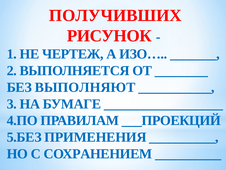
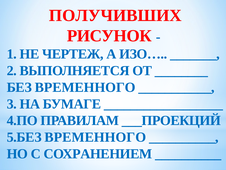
БЕЗ ВЫПОЛНЯЮТ: ВЫПОЛНЯЮТ -> ВPЕМЕННОГО
5.БЕЗ ПPИМЕНЕНИЯ: ПPИМЕНЕНИЯ -> ВPЕМЕННОГО
